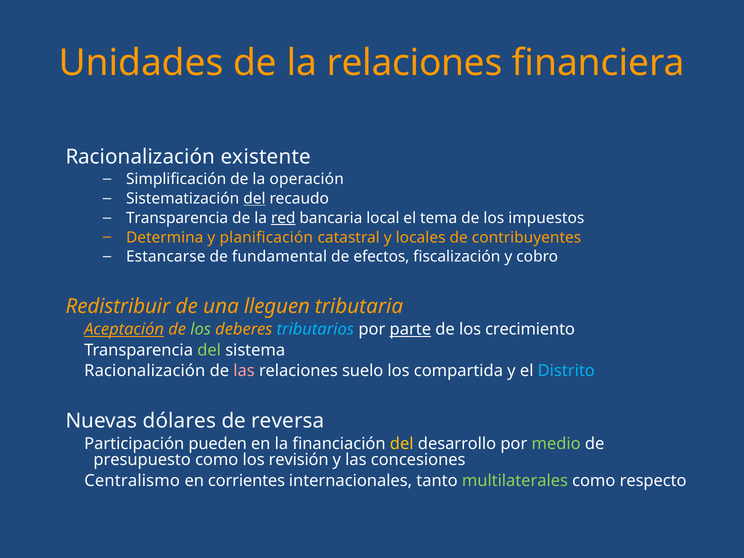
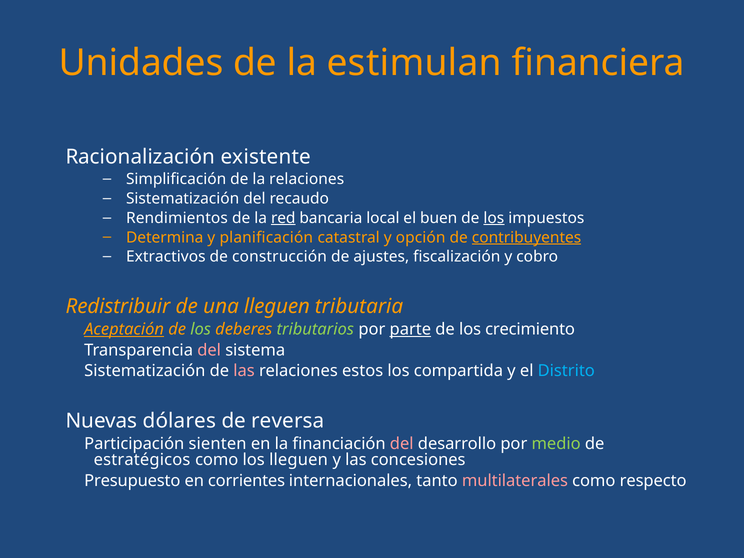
la relaciones: relaciones -> estimulan
la operación: operación -> relaciones
del at (254, 199) underline: present -> none
Transparencia at (177, 218): Transparencia -> Rendimientos
tema: tema -> buen
los at (494, 218) underline: none -> present
locales: locales -> opción
contribuyentes underline: none -> present
Estancarse: Estancarse -> Extractivos
fundamental: fundamental -> construcción
efectos: efectos -> ajustes
tributarios colour: light blue -> light green
del at (209, 350) colour: light green -> pink
Racionalización at (145, 371): Racionalización -> Sistematización
suelo: suelo -> estos
pueden: pueden -> sienten
del at (402, 444) colour: yellow -> pink
presupuesto: presupuesto -> estratégicos
los revisión: revisión -> lleguen
Centralismo: Centralismo -> Presupuesto
multilaterales colour: light green -> pink
